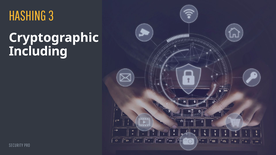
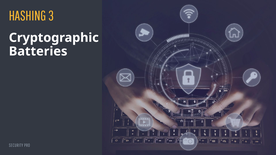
Including: Including -> Batteries
